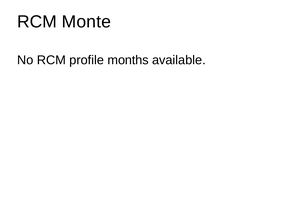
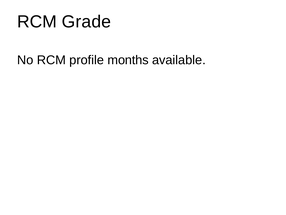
Monte: Monte -> Grade
